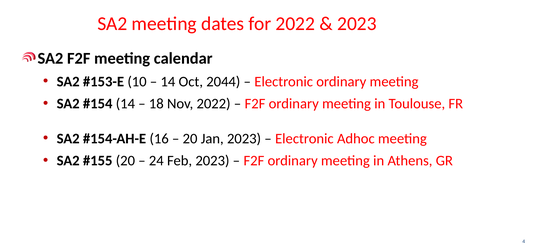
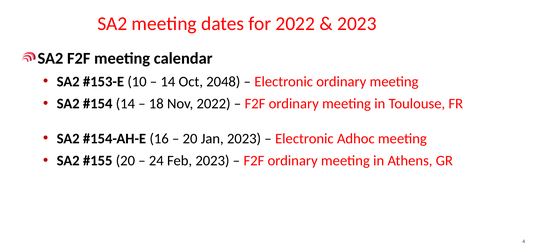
2044: 2044 -> 2048
